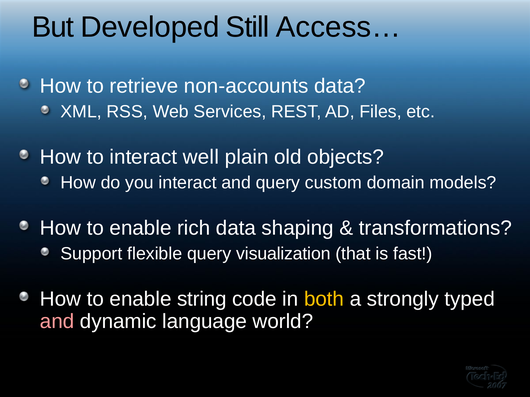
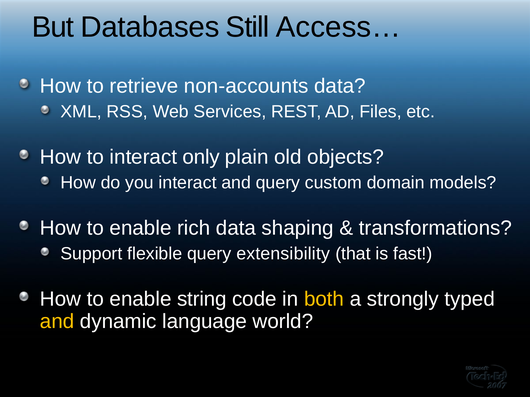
Developed: Developed -> Databases
well: well -> only
visualization: visualization -> extensibility
and at (57, 322) colour: pink -> yellow
